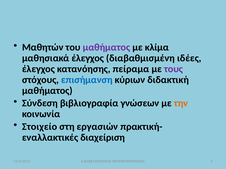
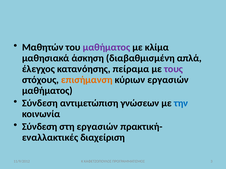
μαθησιακά έλεγχος: έλεγχος -> άσκηση
ιδέες: ιδέες -> απλά
επισήμανση colour: blue -> orange
κύριων διδακτική: διδακτική -> εργασιών
βιβλιογραφία: βιβλιογραφία -> αντιμετώπιση
την colour: orange -> blue
Στοιχείο at (40, 127): Στοιχείο -> Σύνδεση
